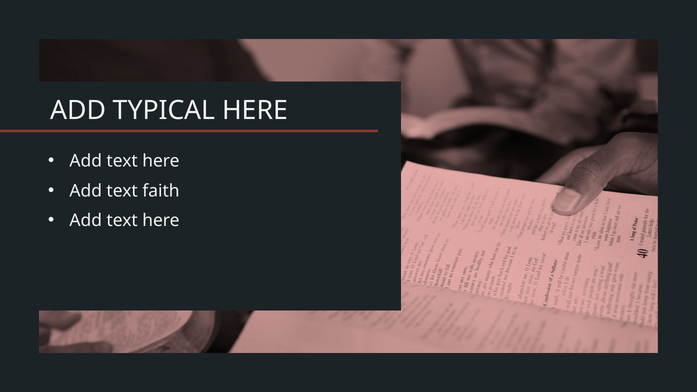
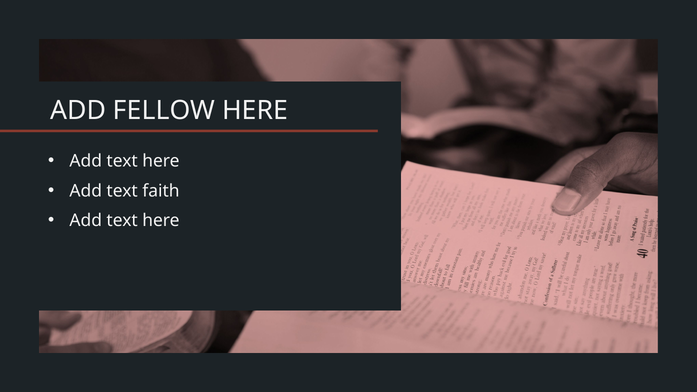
TYPICAL: TYPICAL -> FELLOW
